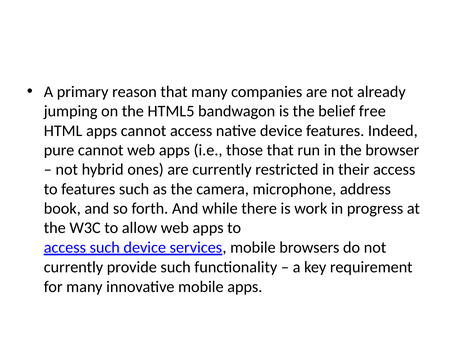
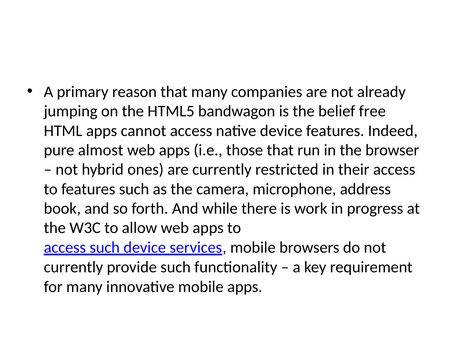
pure cannot: cannot -> almost
